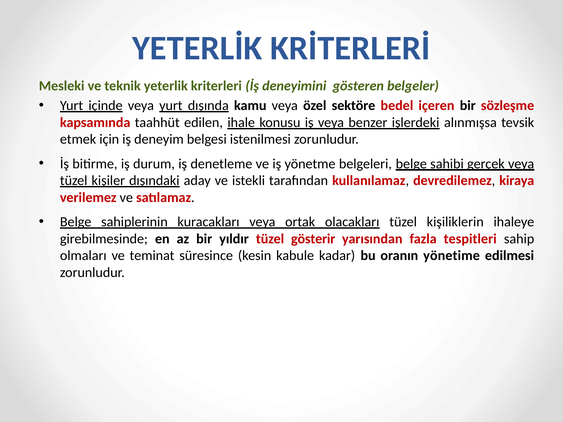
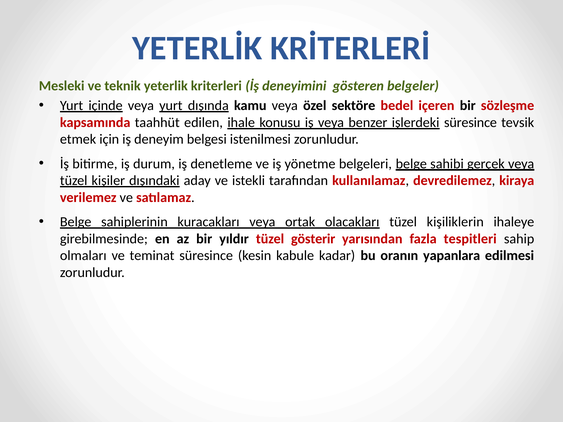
işlerdeki alınmışsa: alınmışsa -> süresince
yönetime: yönetime -> yapanlara
